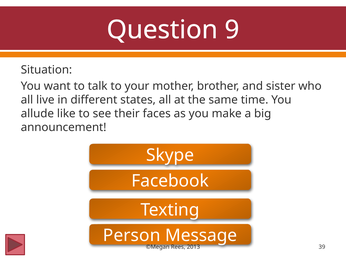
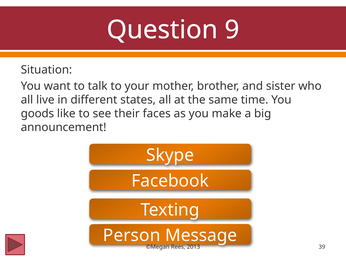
allude: allude -> goods
